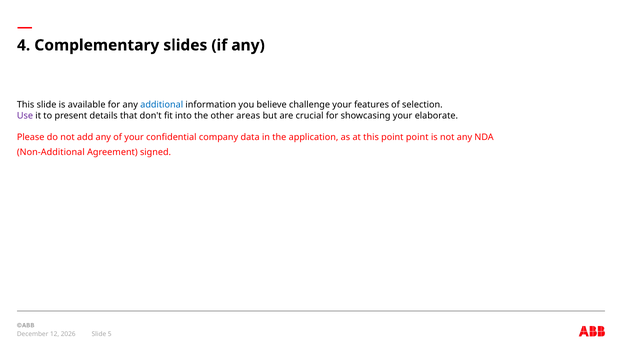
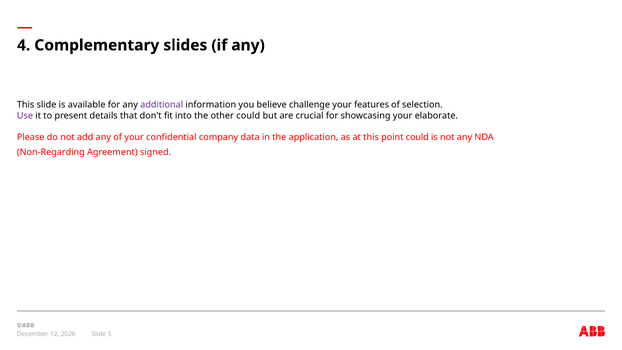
additional colour: blue -> purple
other areas: areas -> could
point point: point -> could
Non-Additional: Non-Additional -> Non-Regarding
